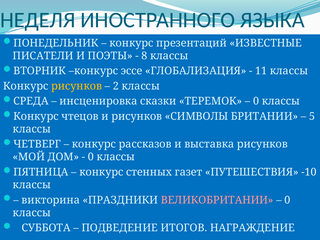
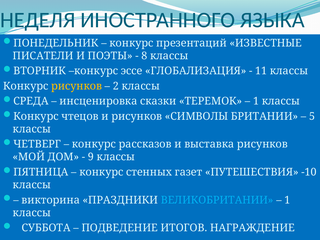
0 at (256, 101): 0 -> 1
0 at (91, 157): 0 -> 9
ВЕЛИКОБРИТАНИИ colour: pink -> light blue
0 at (287, 200): 0 -> 1
